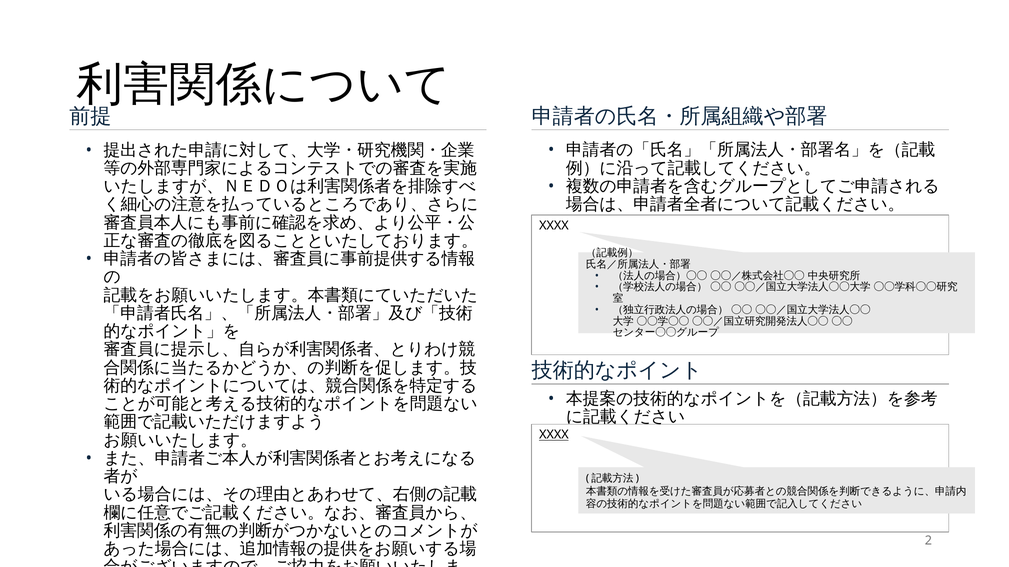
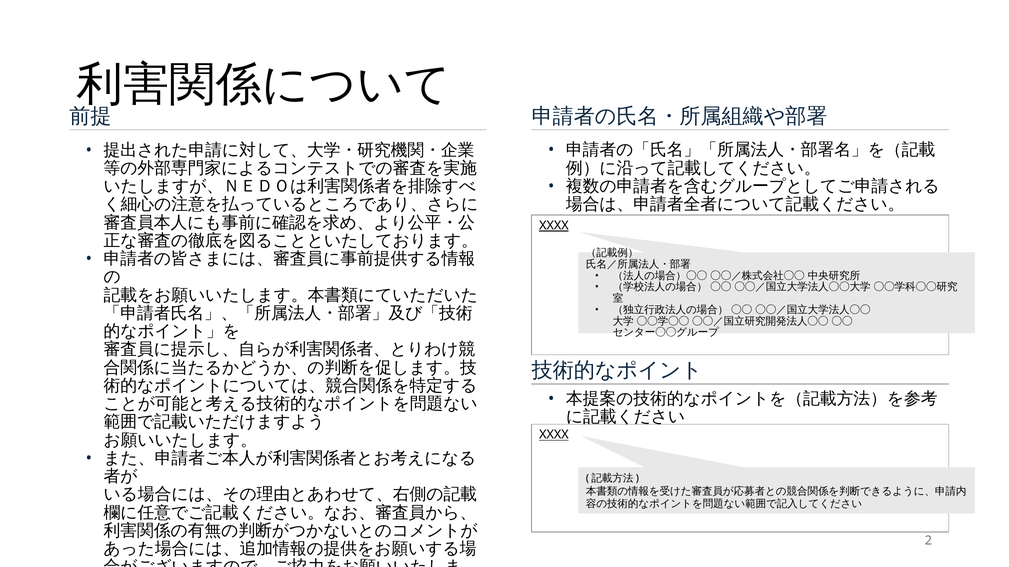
XXXX at (554, 226) underline: none -> present
